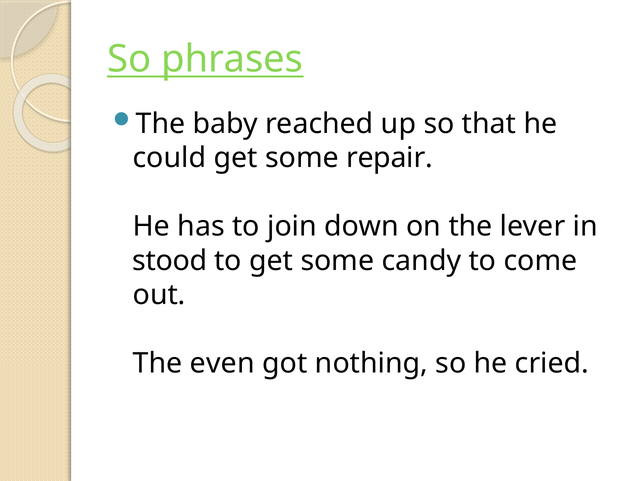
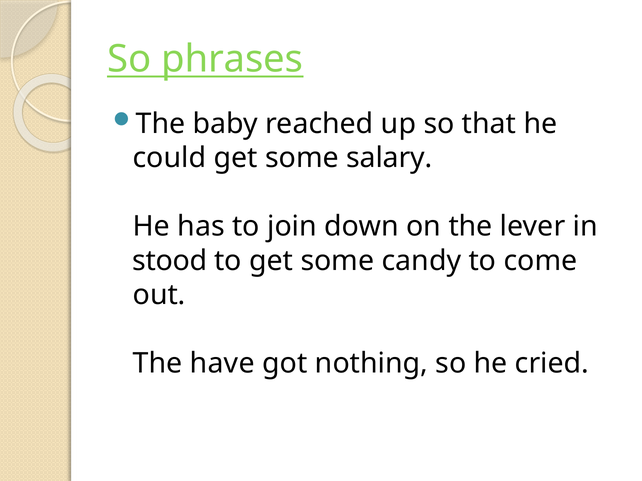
repair: repair -> salary
even: even -> have
